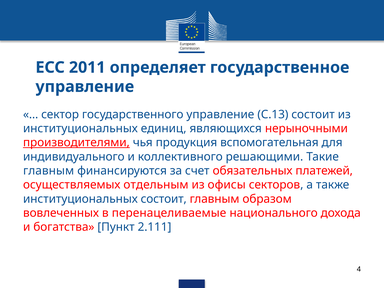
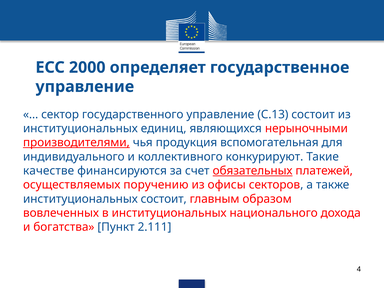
2011: 2011 -> 2000
решающими: решающими -> конкурируют
главным at (49, 171): главным -> качестве
обязательных underline: none -> present
отдельным: отдельным -> поручению
в перенацеливаемые: перенацеливаемые -> институциональных
